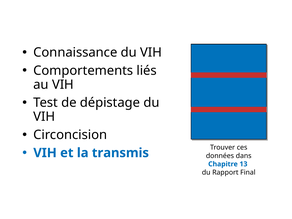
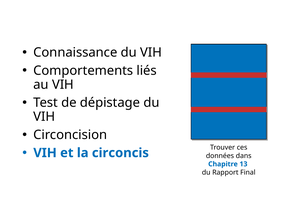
transmis: transmis -> circoncis
